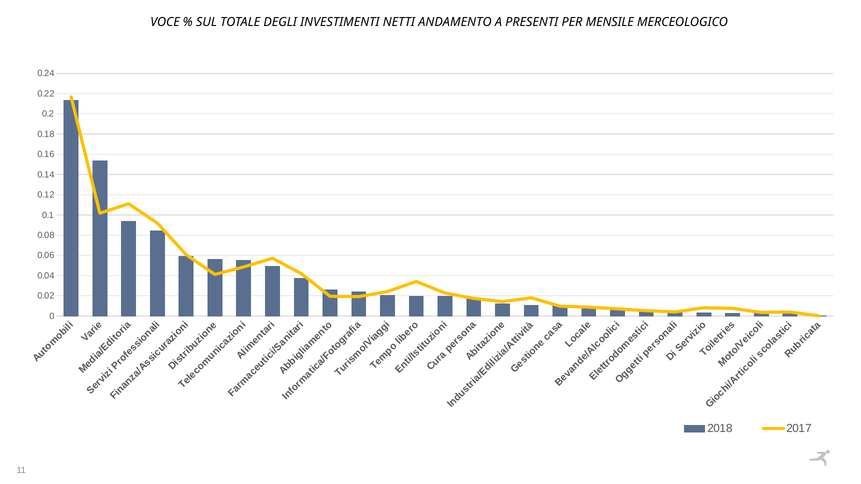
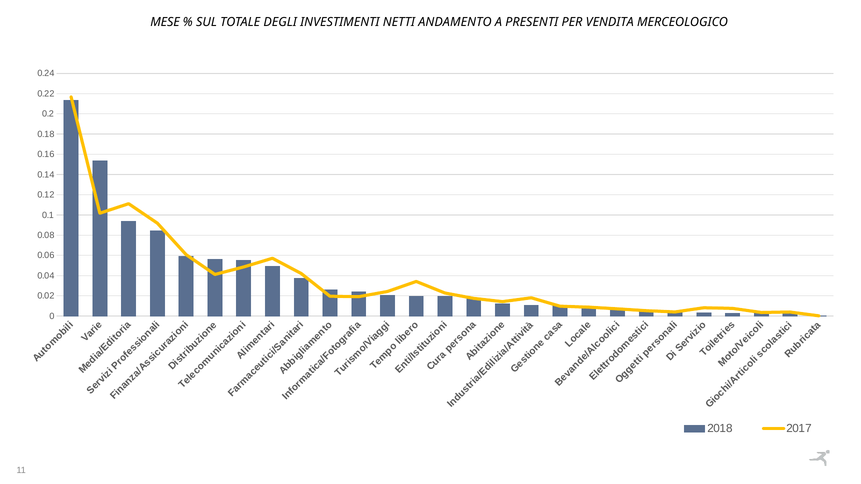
VOCE: VOCE -> MESE
MENSILE: MENSILE -> VENDITA
